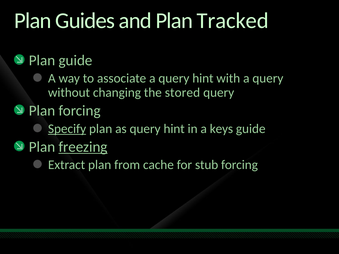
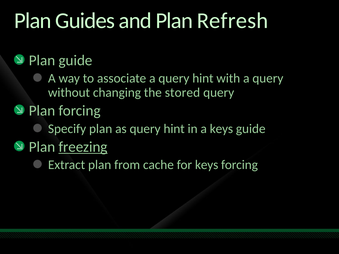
Tracked: Tracked -> Refresh
Specify underline: present -> none
for stub: stub -> keys
